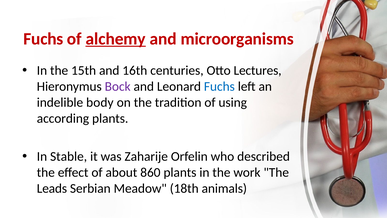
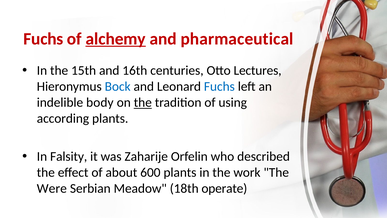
microorganisms: microorganisms -> pharmaceutical
Bock colour: purple -> blue
the at (143, 102) underline: none -> present
Stable: Stable -> Falsity
860: 860 -> 600
Leads: Leads -> Were
animals: animals -> operate
